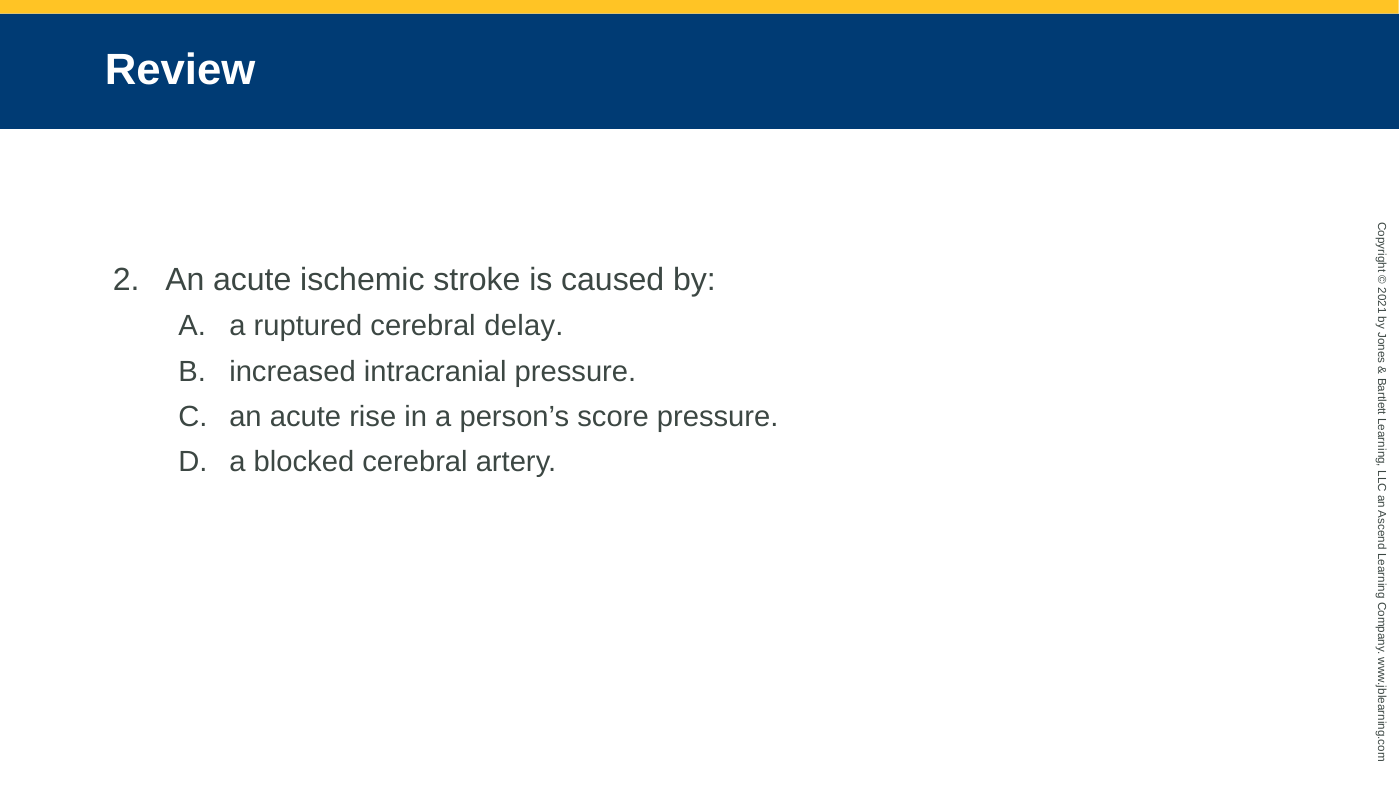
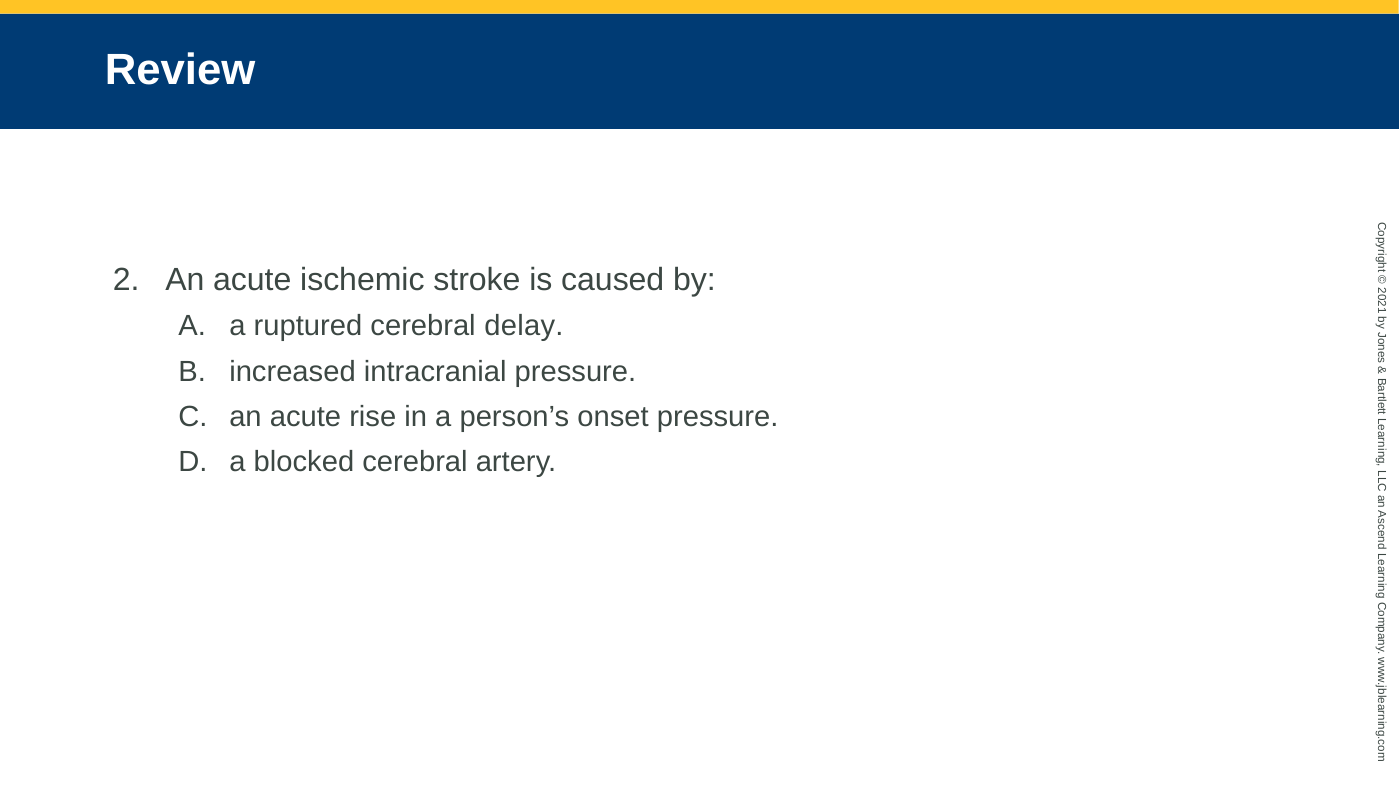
score: score -> onset
